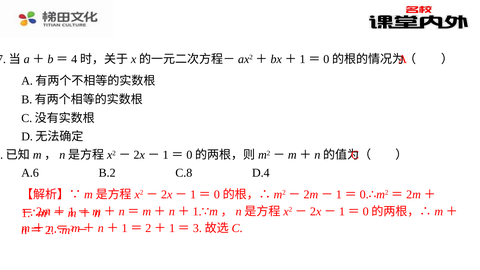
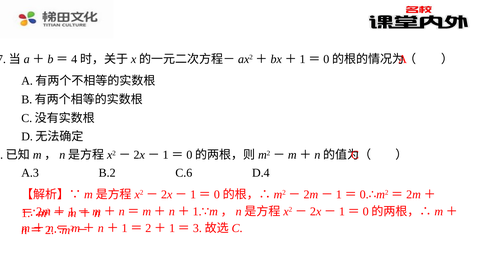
A.6: A.6 -> A.3
C.8: C.8 -> C.6
